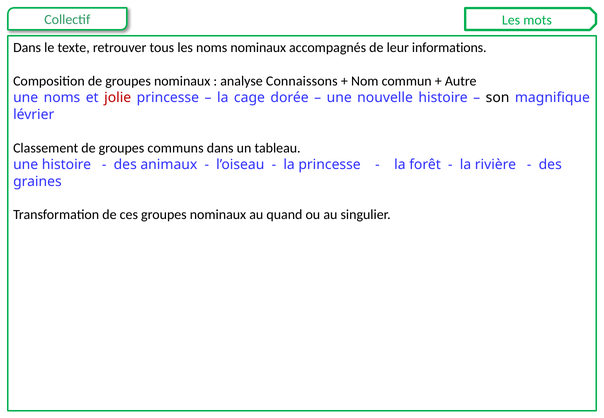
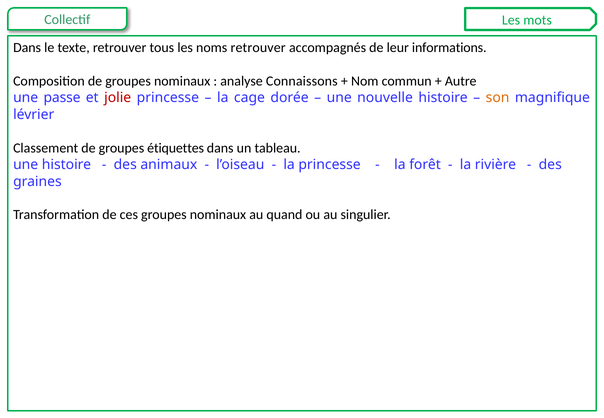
noms nominaux: nominaux -> retrouver
une noms: noms -> passe
son colour: black -> orange
communs: communs -> étiquettes
